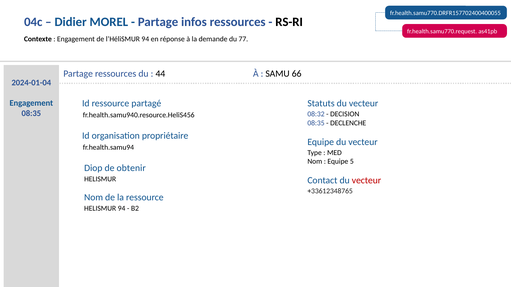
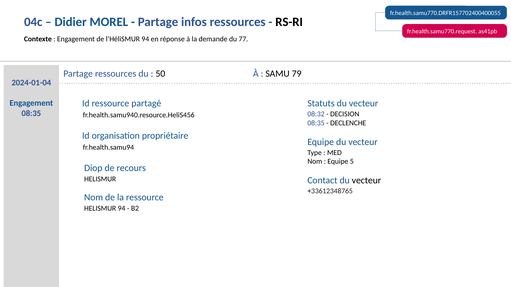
44: 44 -> 50
66: 66 -> 79
obtenir: obtenir -> recours
vecteur at (366, 181) colour: red -> black
